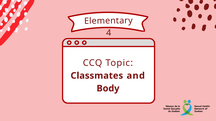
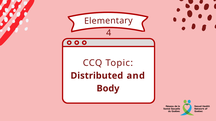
Classmates: Classmates -> Distributed
